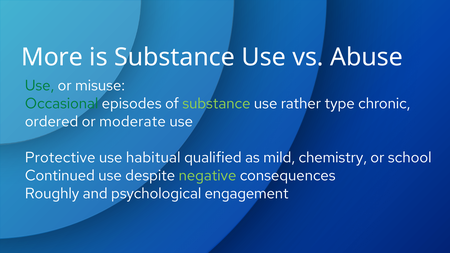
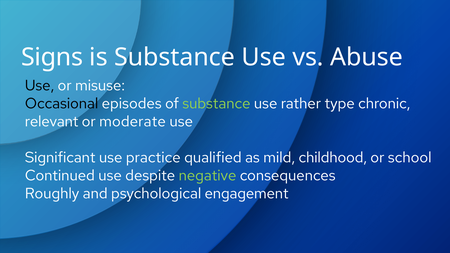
More: More -> Signs
Use at (40, 85) colour: green -> black
Occasional colour: green -> black
ordered: ordered -> relevant
Protective: Protective -> Significant
habitual: habitual -> practice
chemistry: chemistry -> childhood
